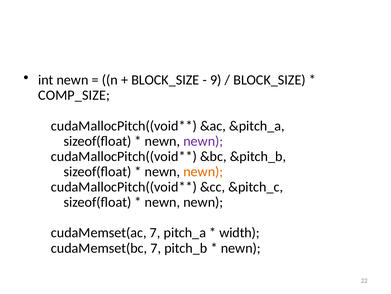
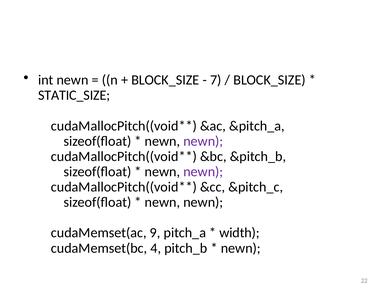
9: 9 -> 7
COMP_SIZE: COMP_SIZE -> STATIC_SIZE
newn at (203, 171) colour: orange -> purple
cudaMemset(ac 7: 7 -> 9
cudaMemset(bc 7: 7 -> 4
